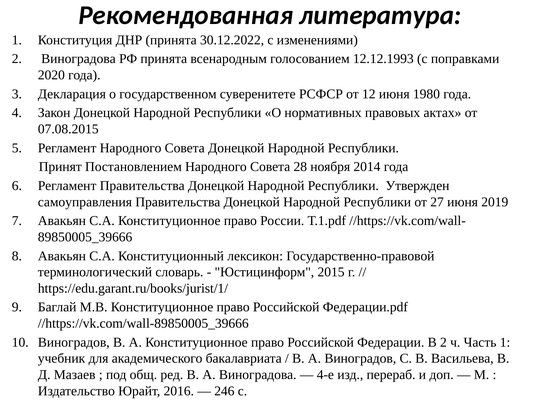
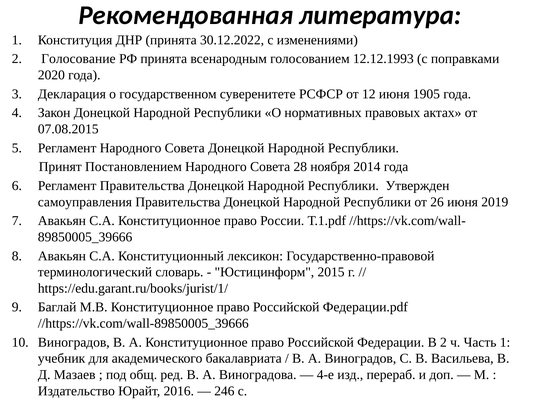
2 Виноградова: Виноградова -> Голосование
1980: 1980 -> 1905
27: 27 -> 26
